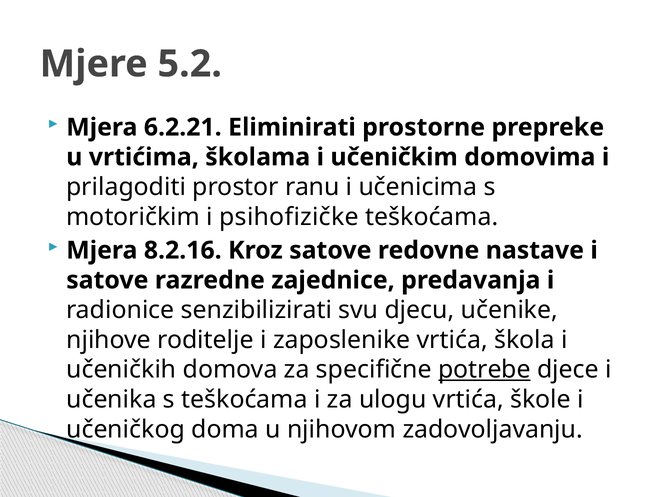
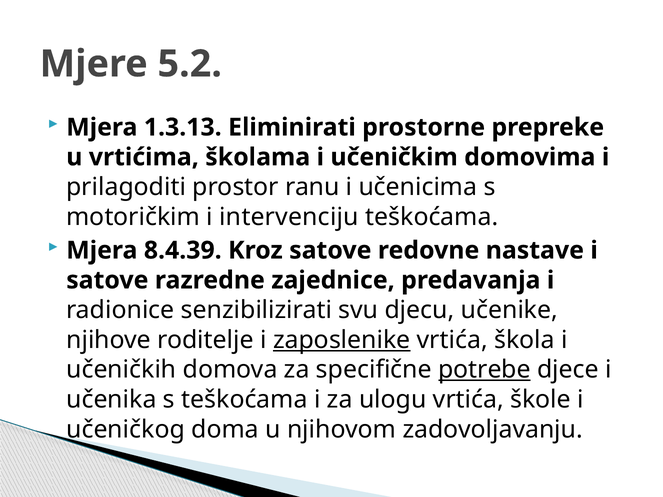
6.2.21: 6.2.21 -> 1.3.13
psihofizičke: psihofizičke -> intervenciju
8.2.16: 8.2.16 -> 8.4.39
zaposlenike underline: none -> present
